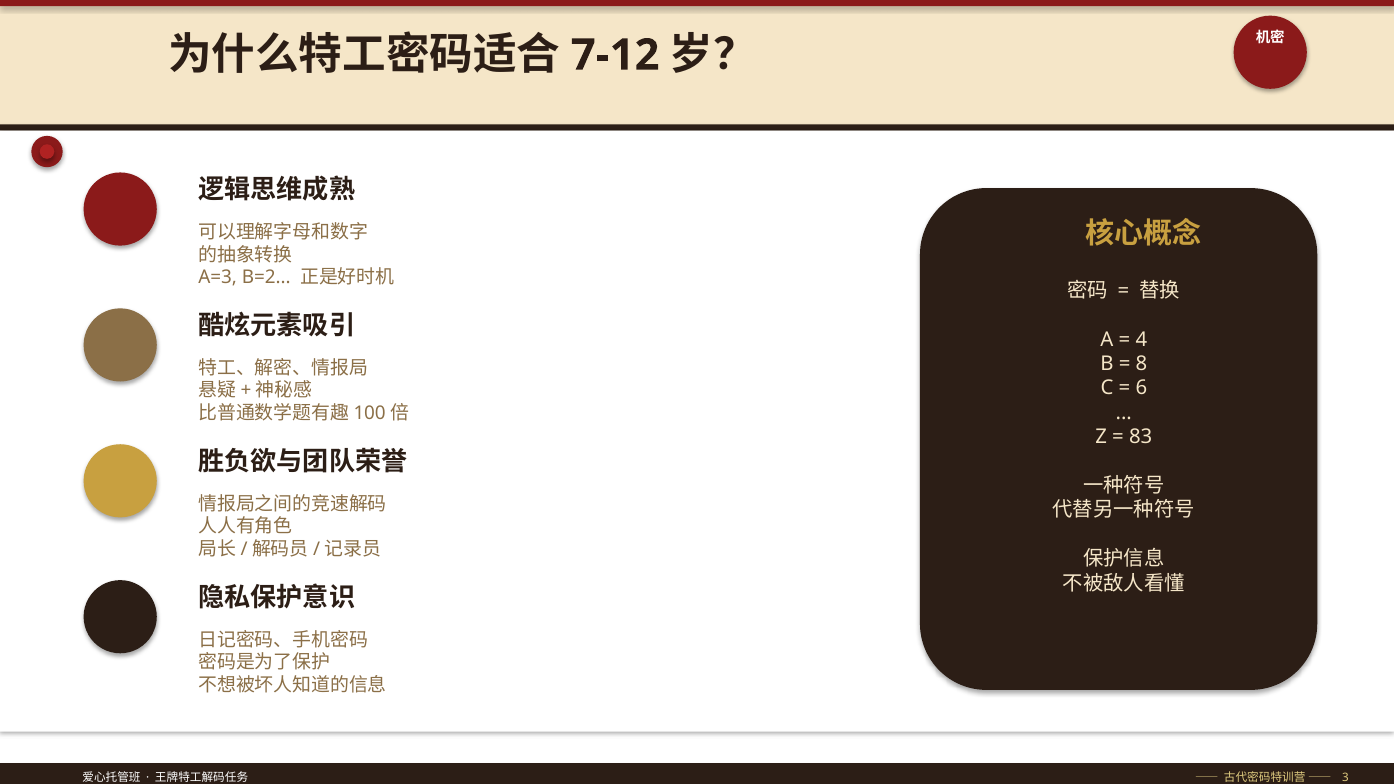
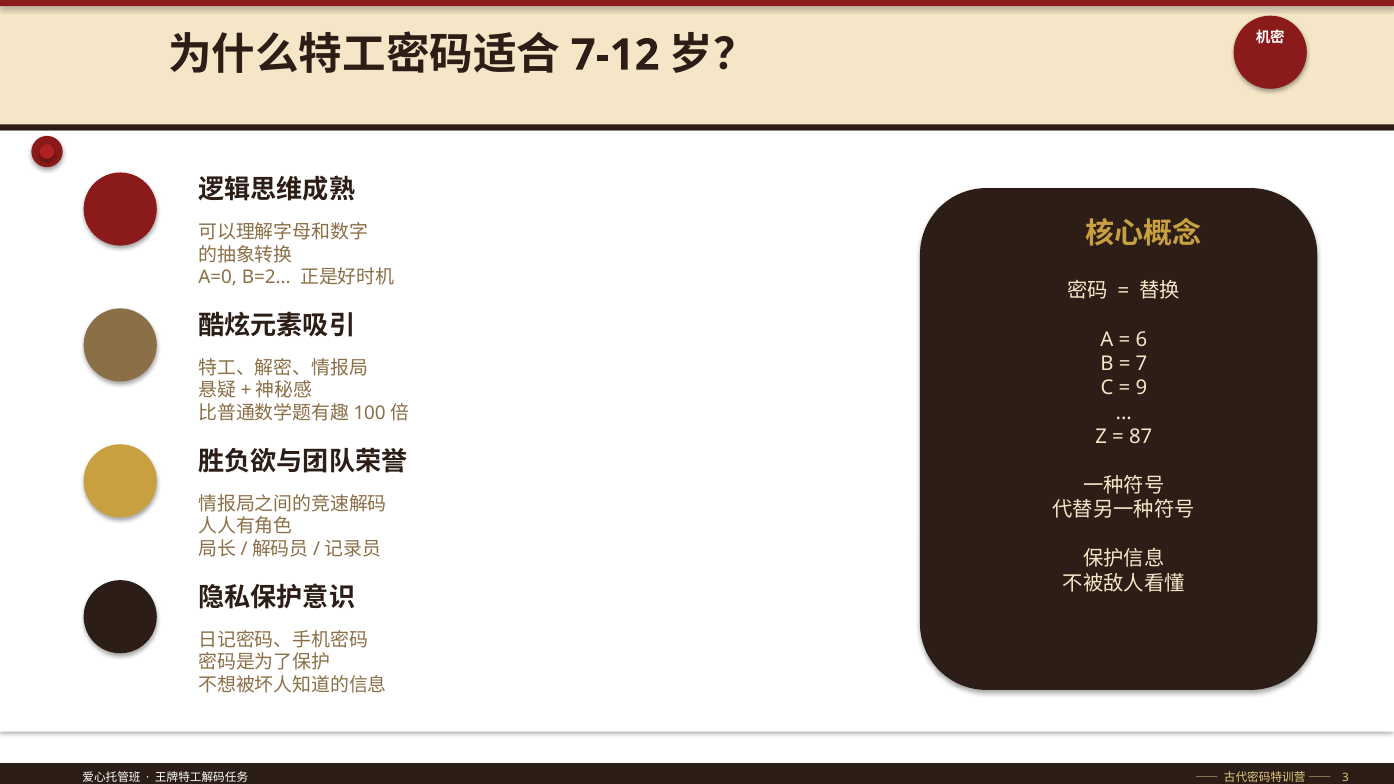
A=3: A=3 -> A=0
4: 4 -> 6
8: 8 -> 7
6: 6 -> 9
83: 83 -> 87
